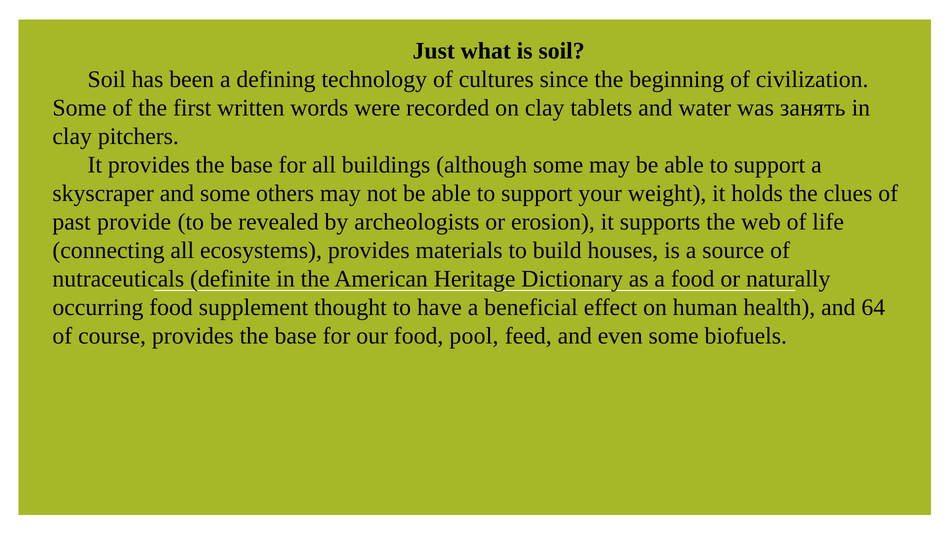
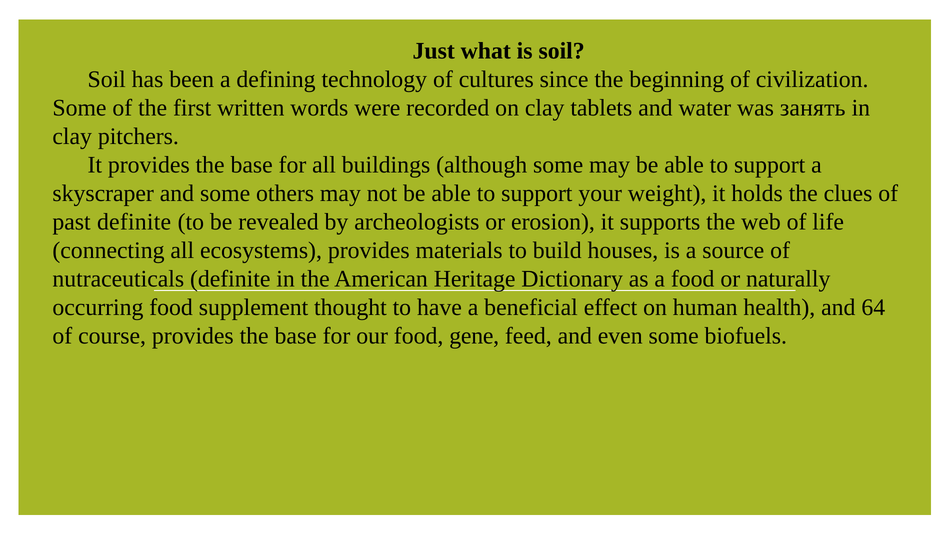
past provide: provide -> definite
pool: pool -> gene
